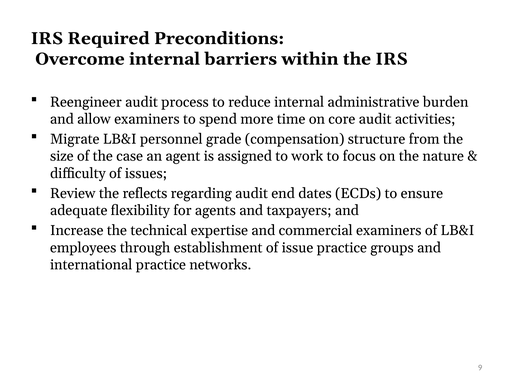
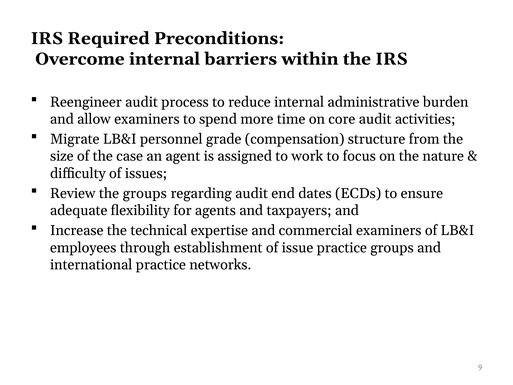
the reflects: reflects -> groups
